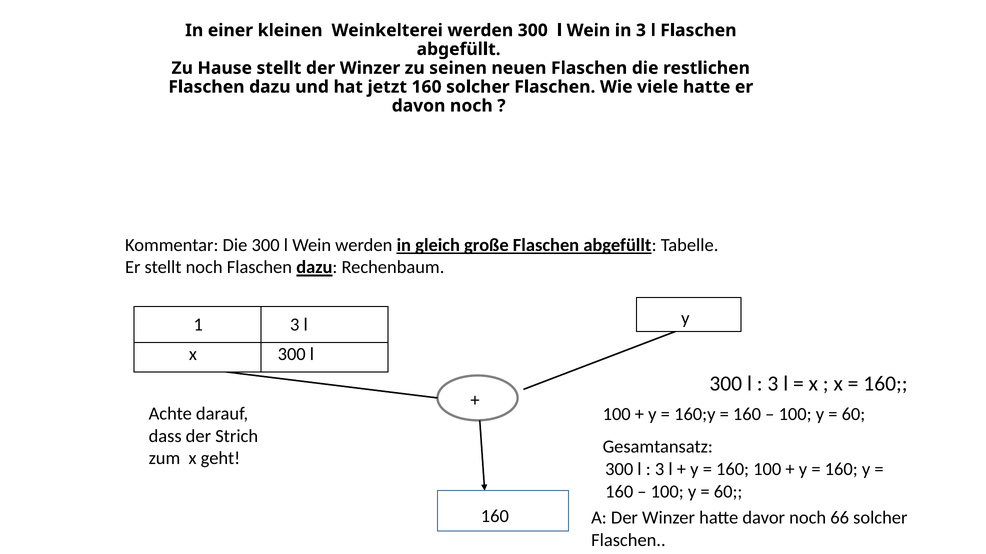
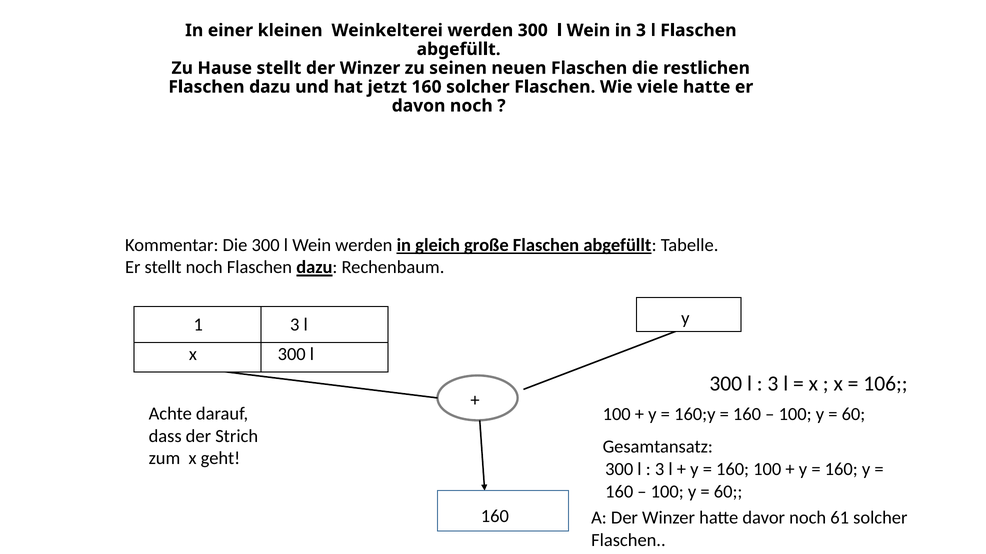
160 at (885, 384): 160 -> 106
66: 66 -> 61
